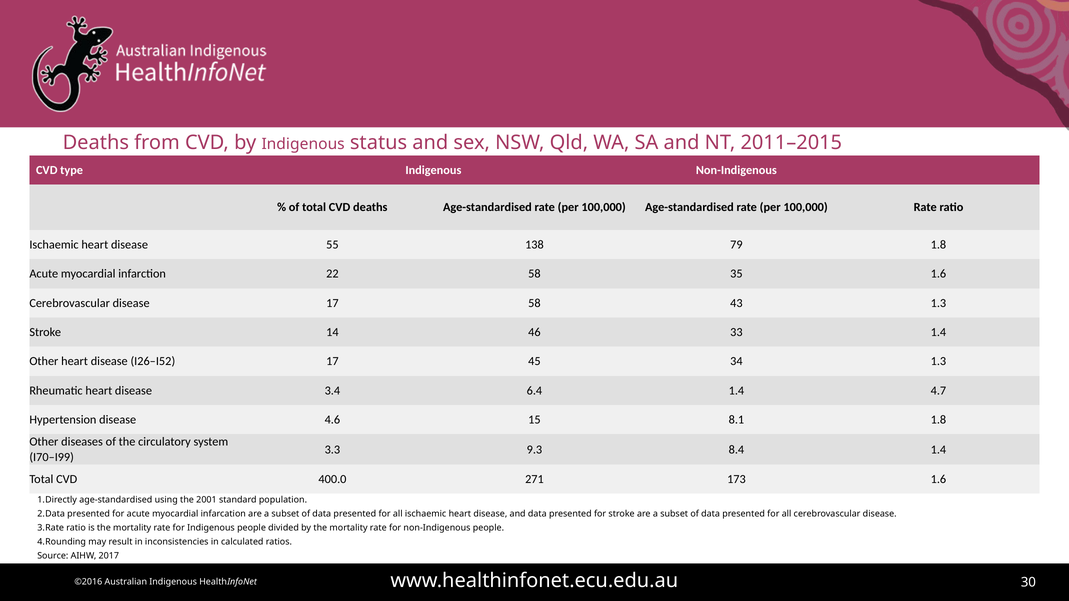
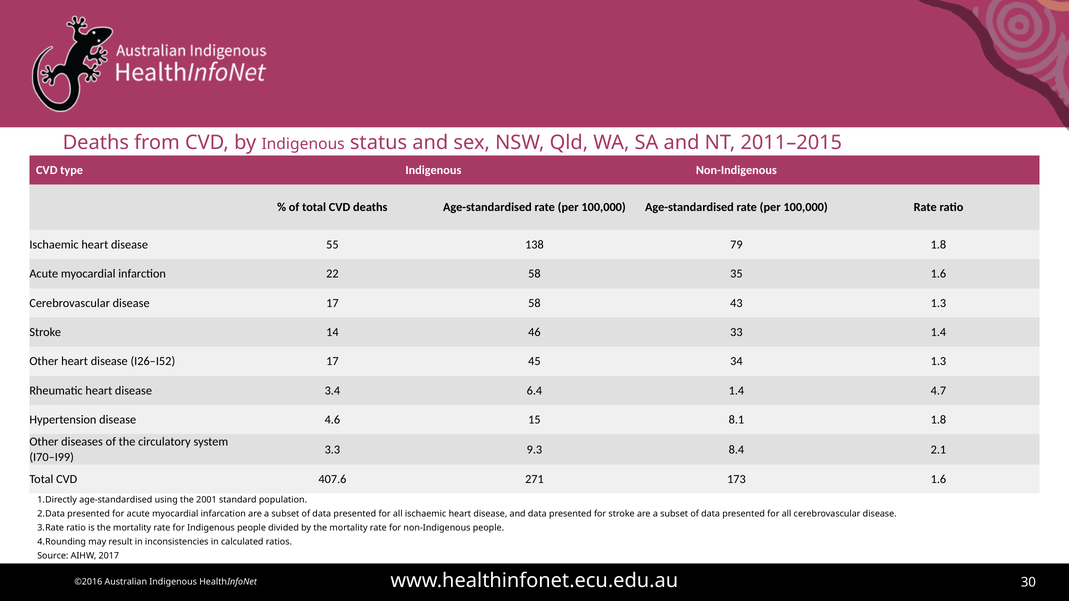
8.4 1.4: 1.4 -> 2.1
400.0: 400.0 -> 407.6
